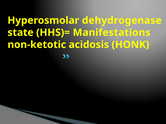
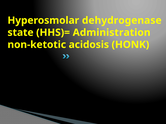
Manifestations: Manifestations -> Administration
